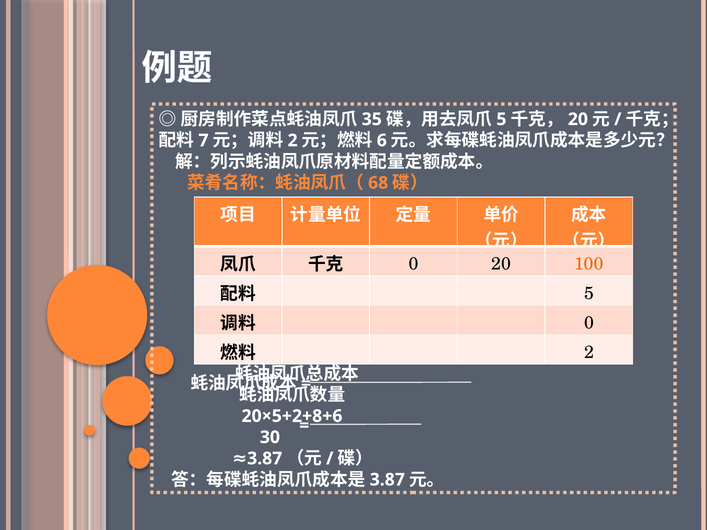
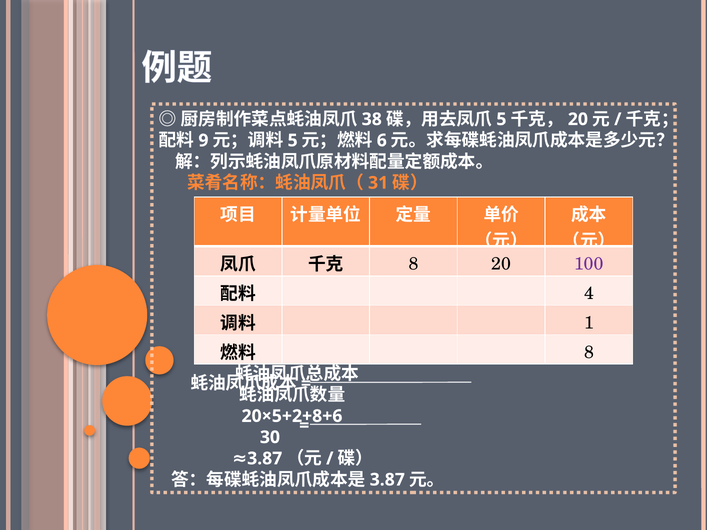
35: 35 -> 38
7: 7 -> 9
2 at (293, 141): 2 -> 5
68: 68 -> 31
0 at (414, 264): 0 -> 8
100 colour: orange -> purple
5 at (589, 294): 5 -> 4
0 at (589, 323): 0 -> 1
2 at (589, 353): 2 -> 8
